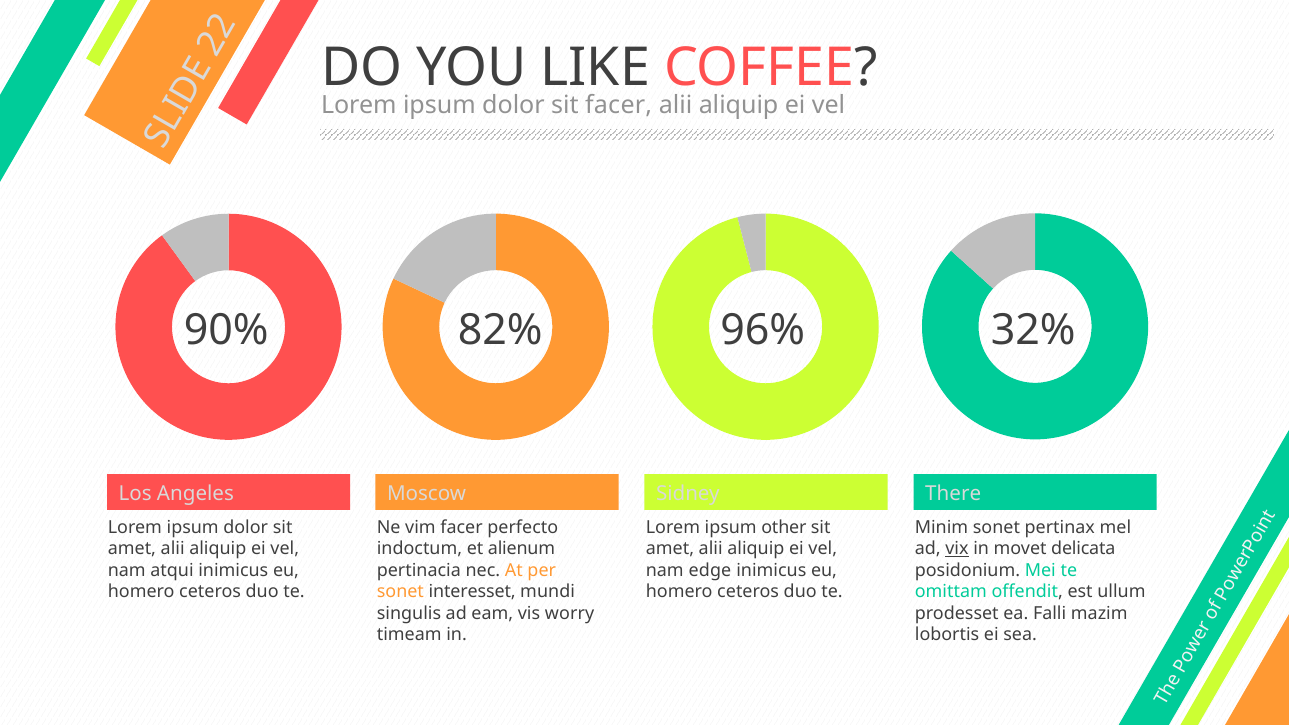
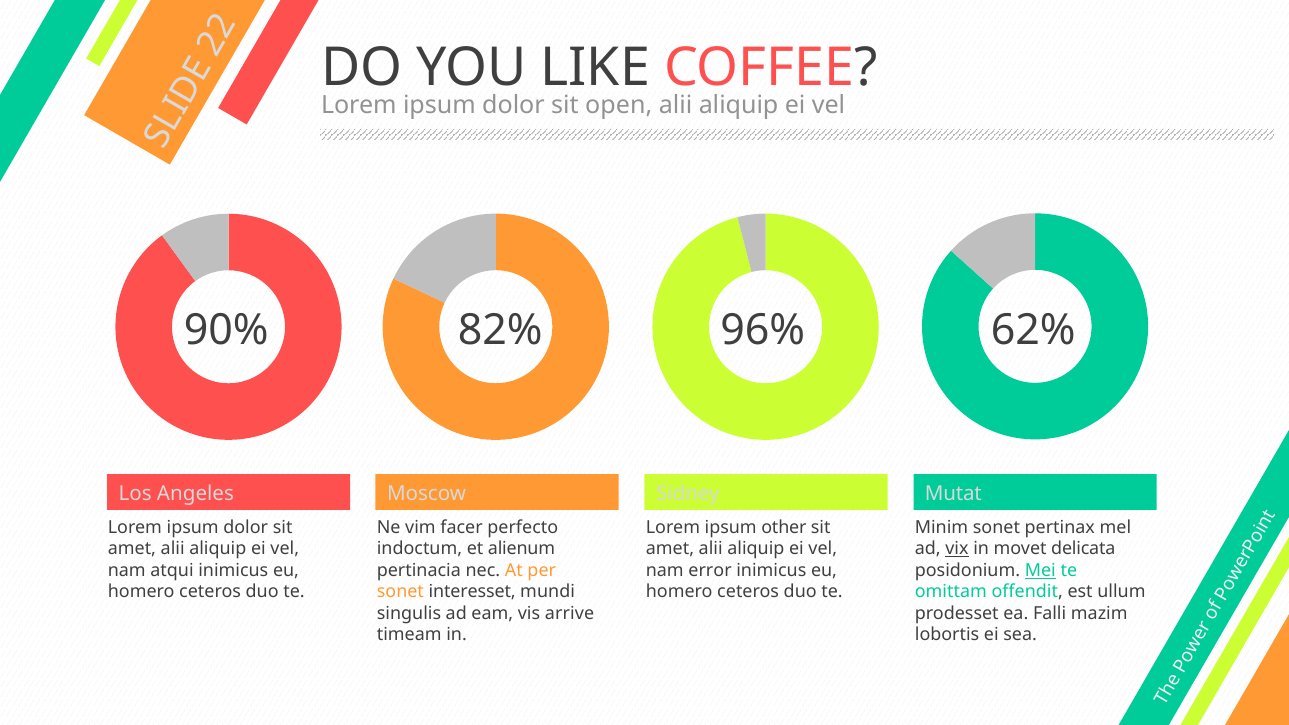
sit facer: facer -> open
32%: 32% -> 62%
There: There -> Mutat
Mei underline: none -> present
edge: edge -> error
worry: worry -> arrive
